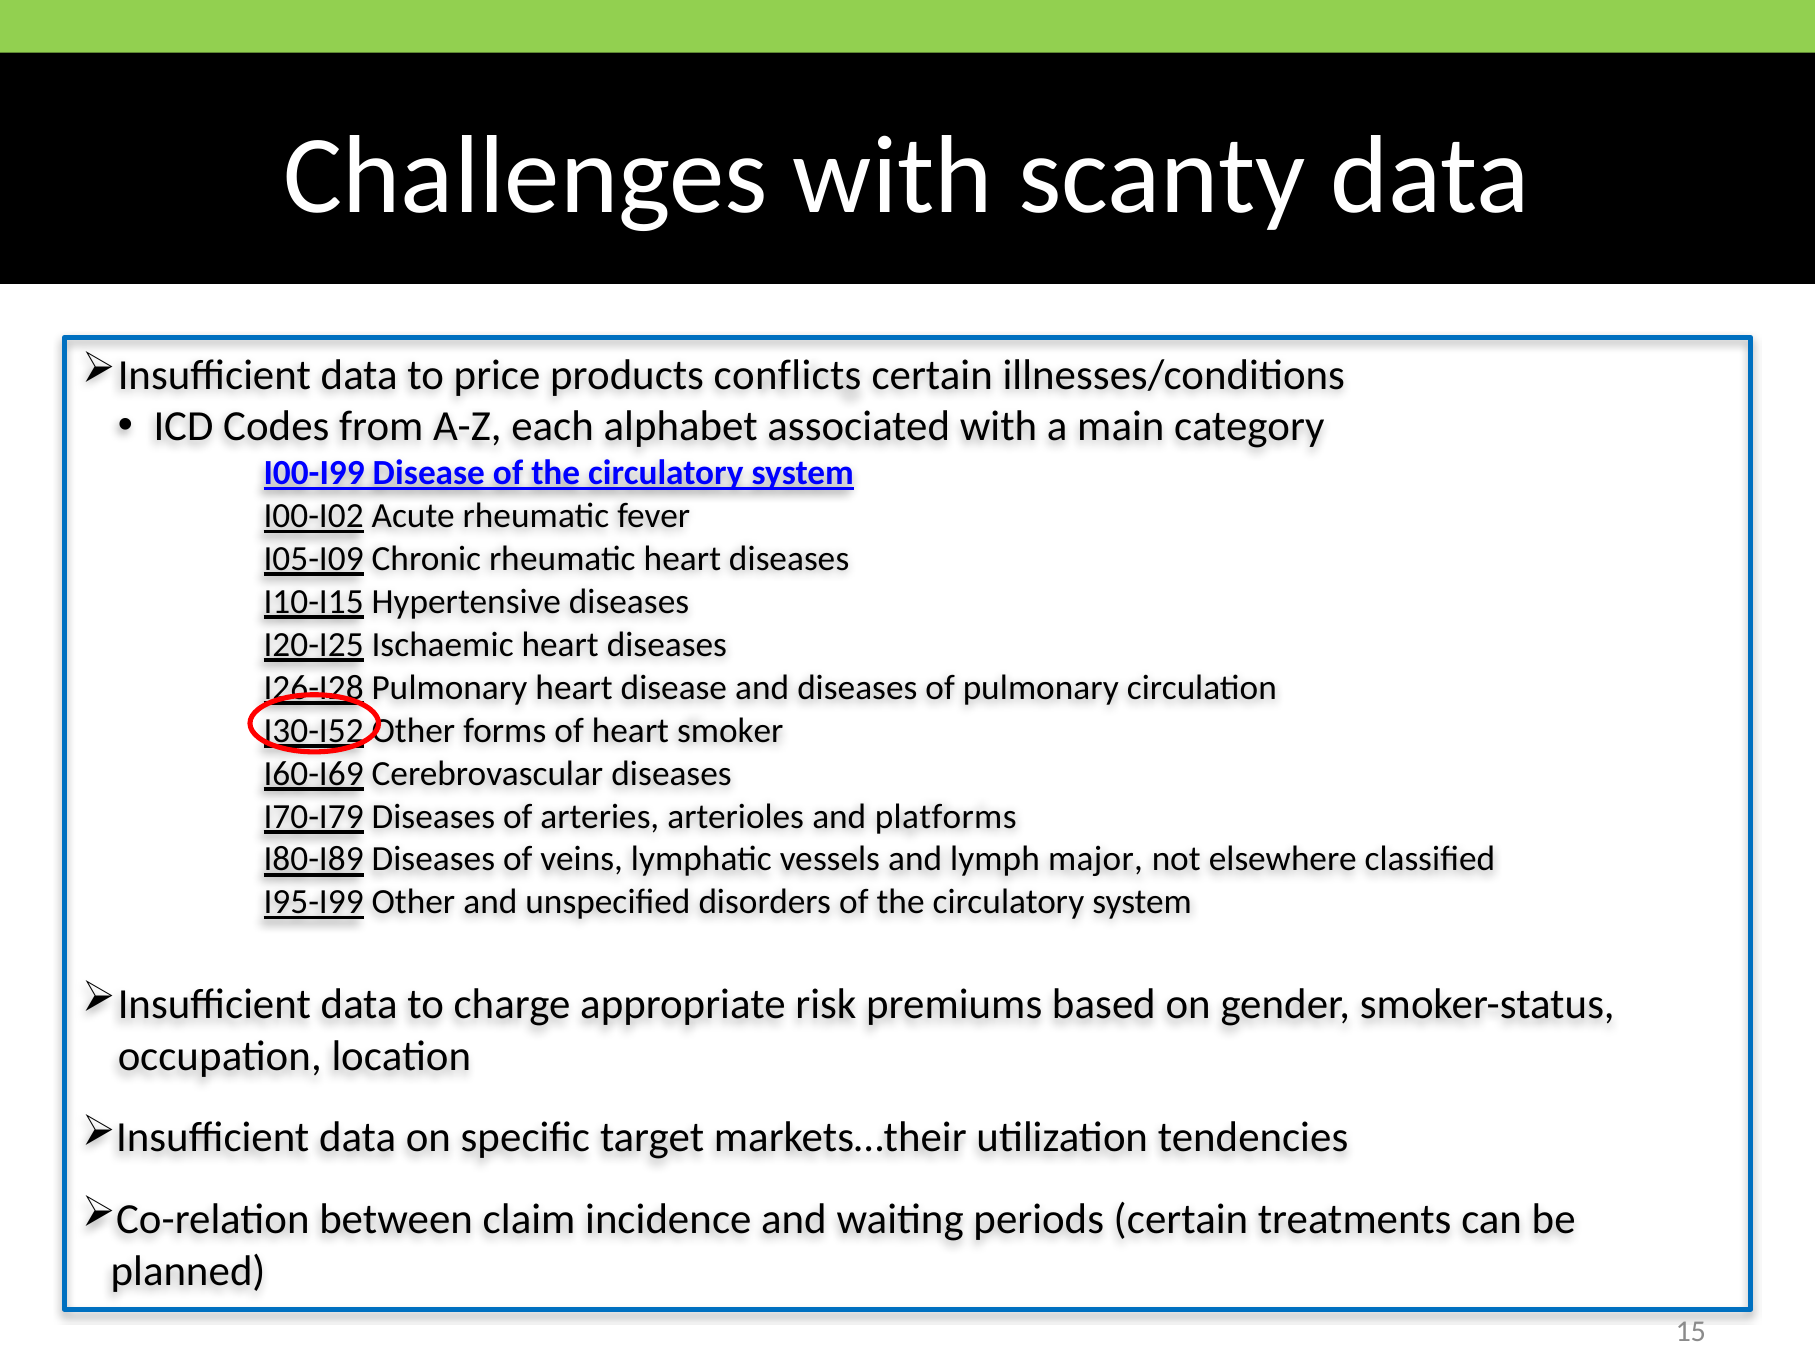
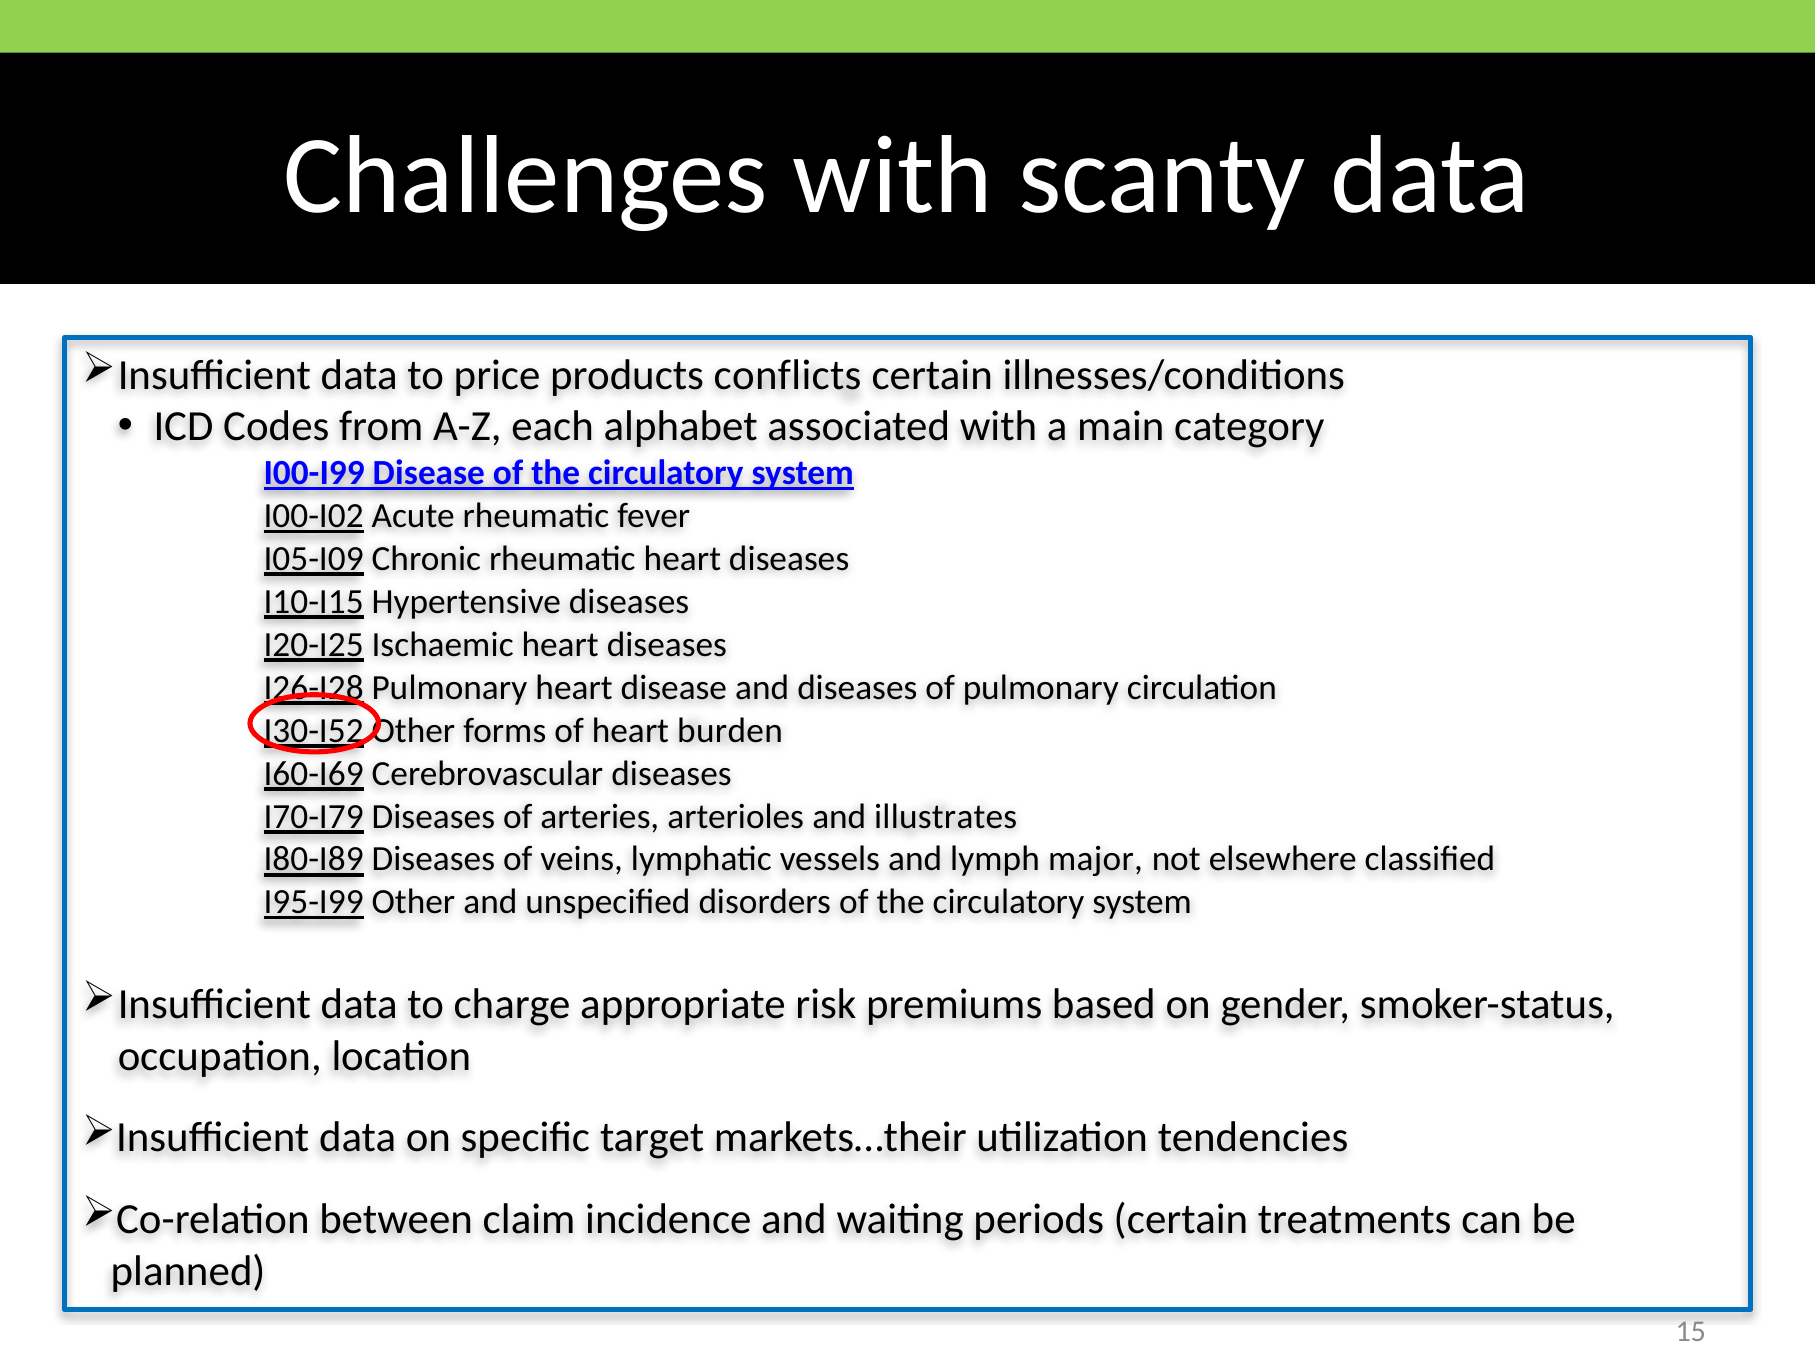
smoker: smoker -> burden
platforms: platforms -> illustrates
